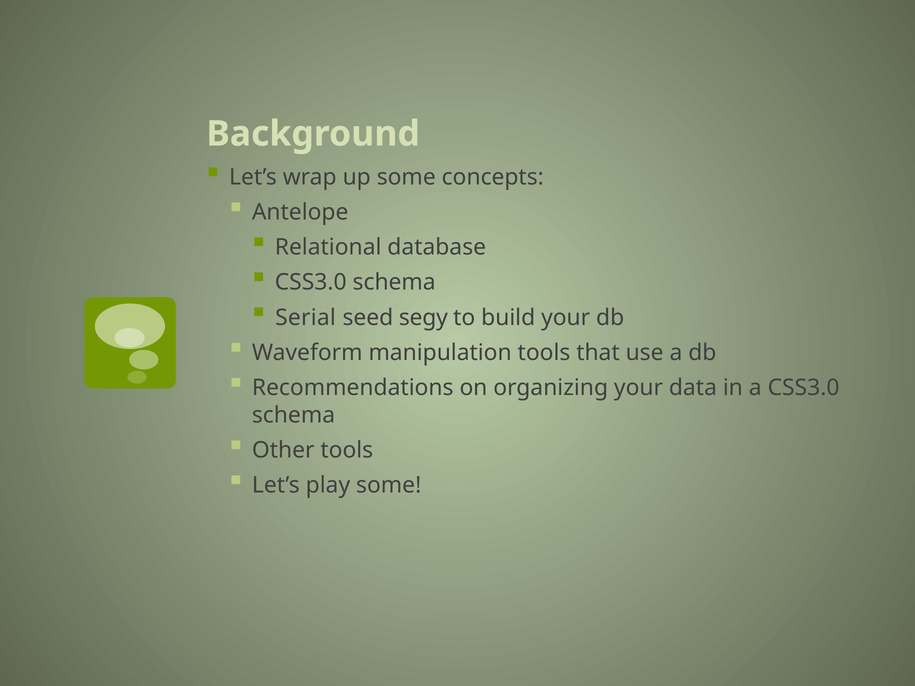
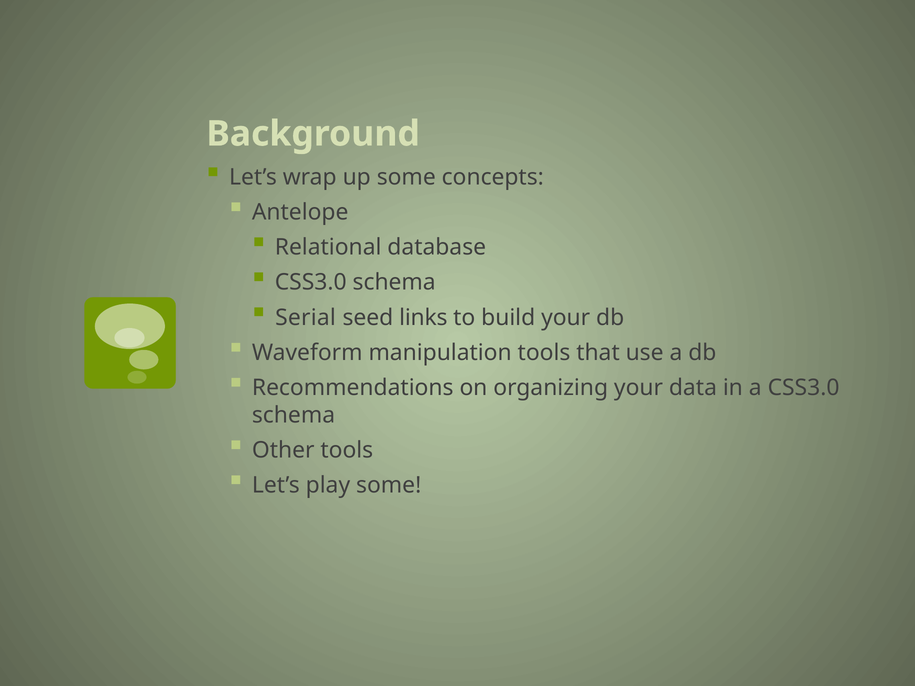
segy: segy -> links
